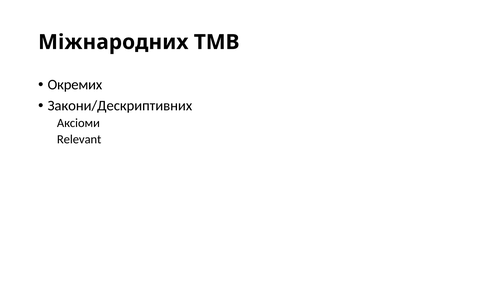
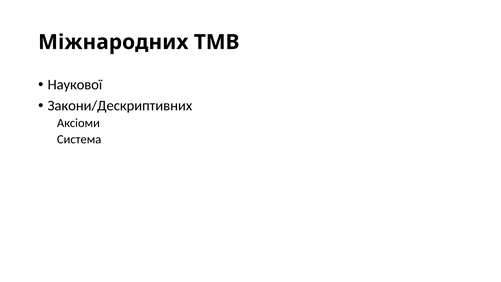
Окремих: Окремих -> Наукової
Relevant: Relevant -> Система
